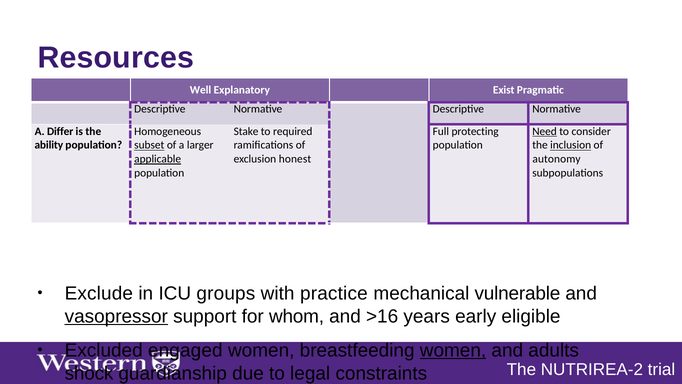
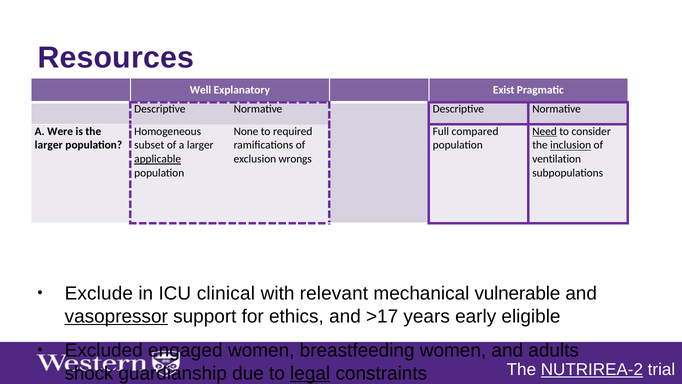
Differ: Differ -> Were
Stake: Stake -> None
protecting: protecting -> compared
ability at (49, 145): ability -> larger
subset underline: present -> none
honest: honest -> wrongs
autonomy: autonomy -> ventilation
groups: groups -> clinical
practice: practice -> relevant
whom: whom -> ethics
>16: >16 -> >17
women at (453, 350) underline: present -> none
legal underline: none -> present
NUTRIREA-2 underline: none -> present
